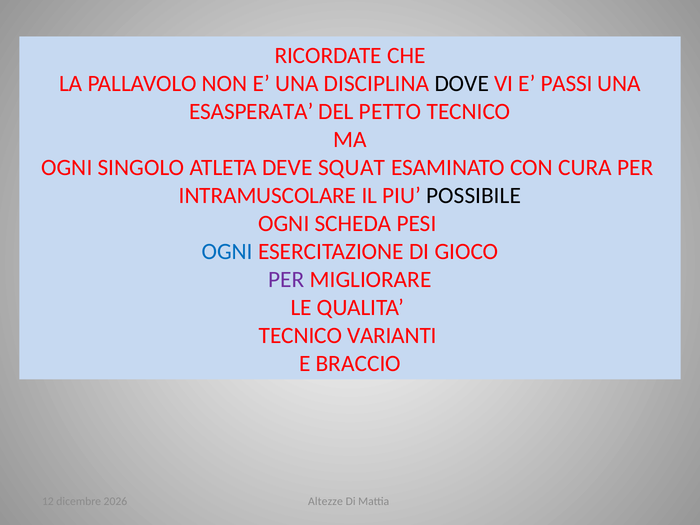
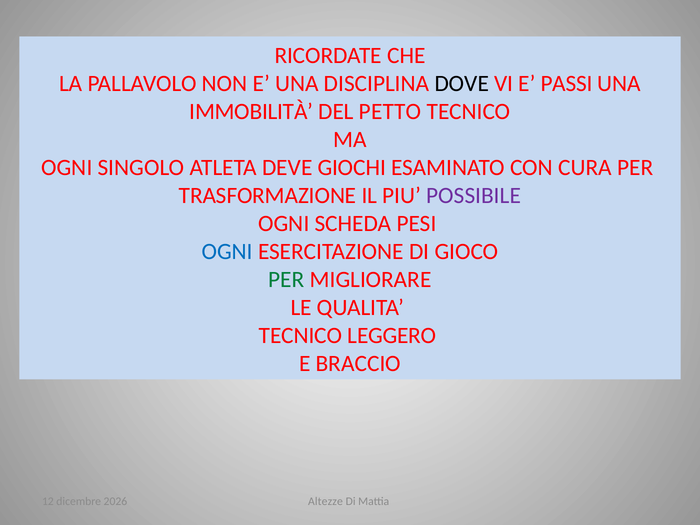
ESASPERATA: ESASPERATA -> IMMOBILITÀ
SQUAT: SQUAT -> GIOCHI
INTRAMUSCOLARE: INTRAMUSCOLARE -> TRASFORMAZIONE
POSSIBILE colour: black -> purple
PER at (286, 280) colour: purple -> green
VARIANTI: VARIANTI -> LEGGERO
